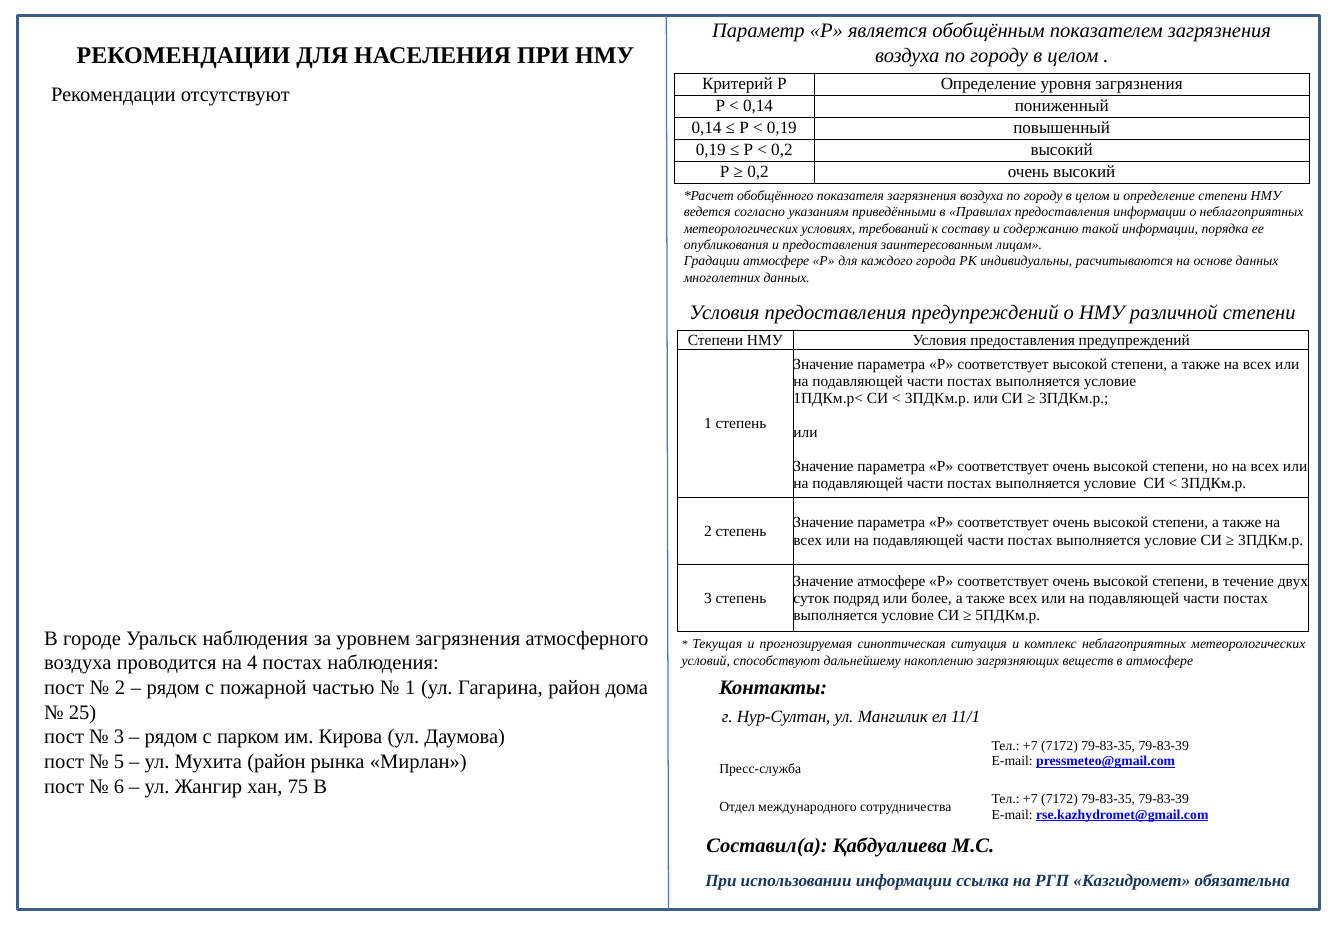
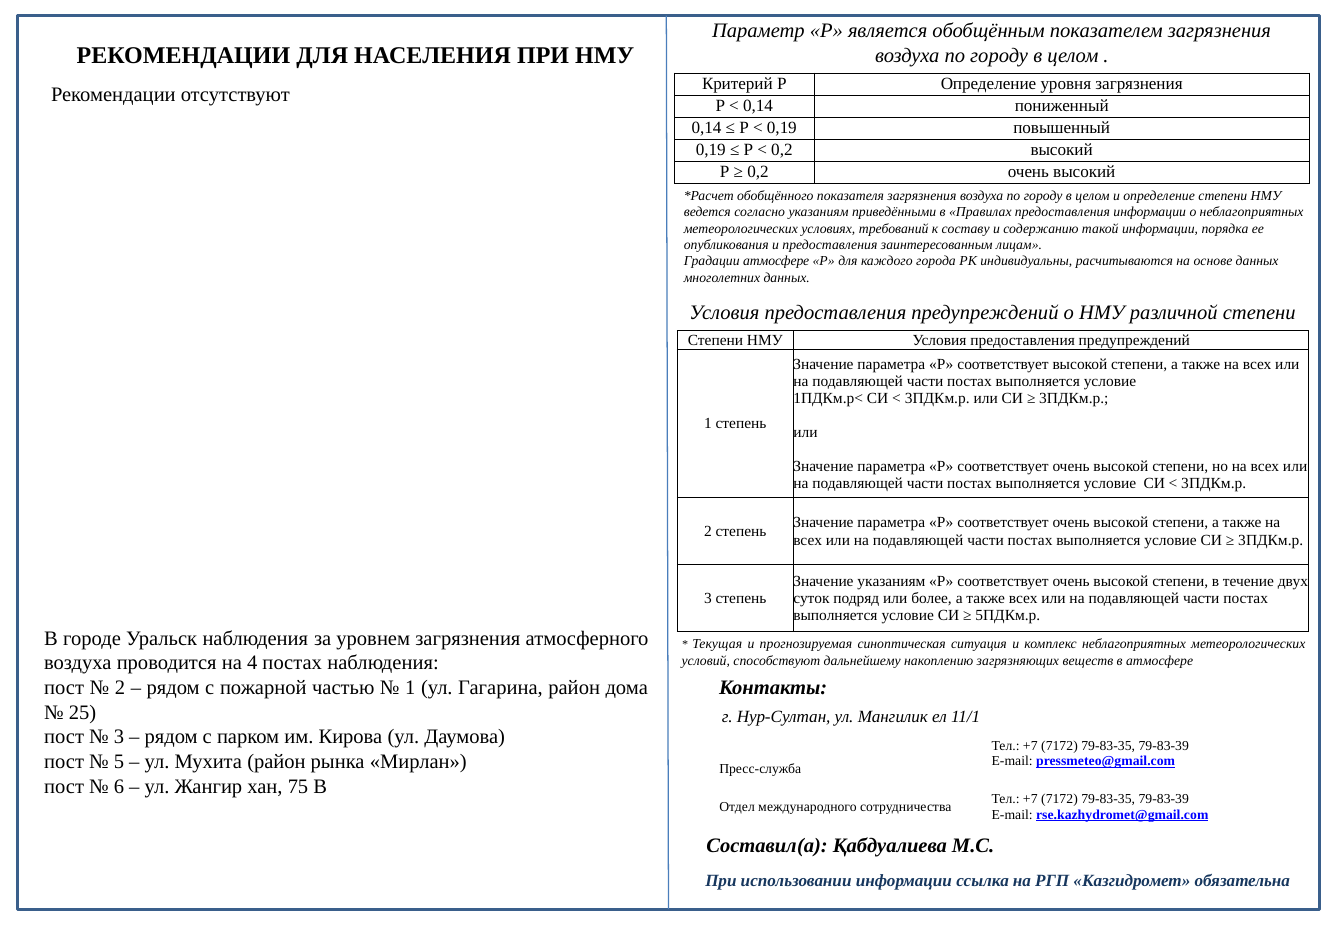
Значение атмосфере: атмосфере -> указаниям
